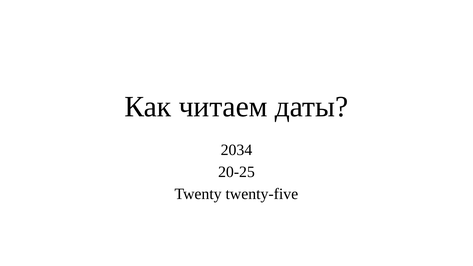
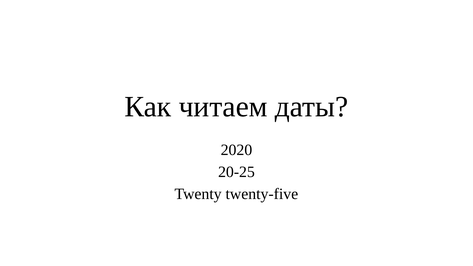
2034: 2034 -> 2020
